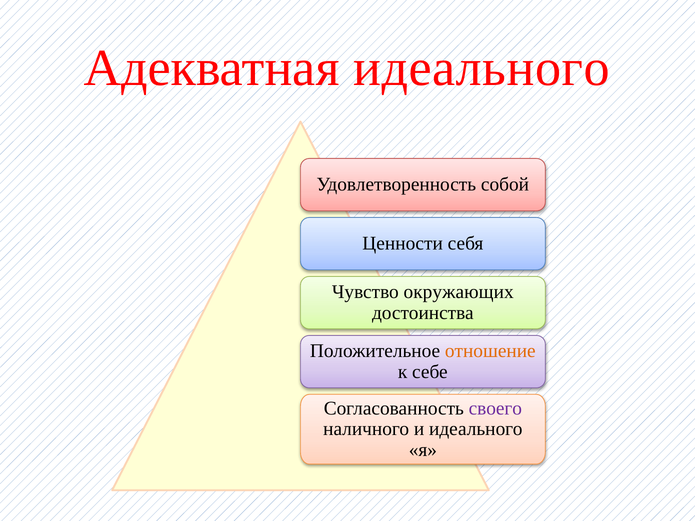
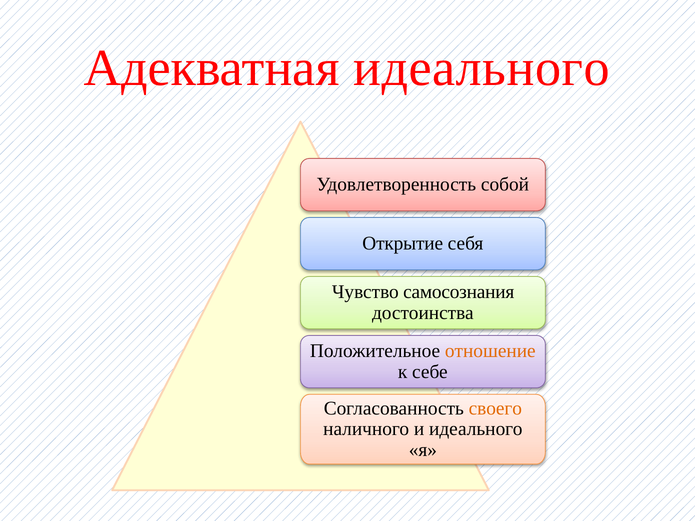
Ценности: Ценности -> Открытие
окружающих: окружающих -> самосознания
своего colour: purple -> orange
